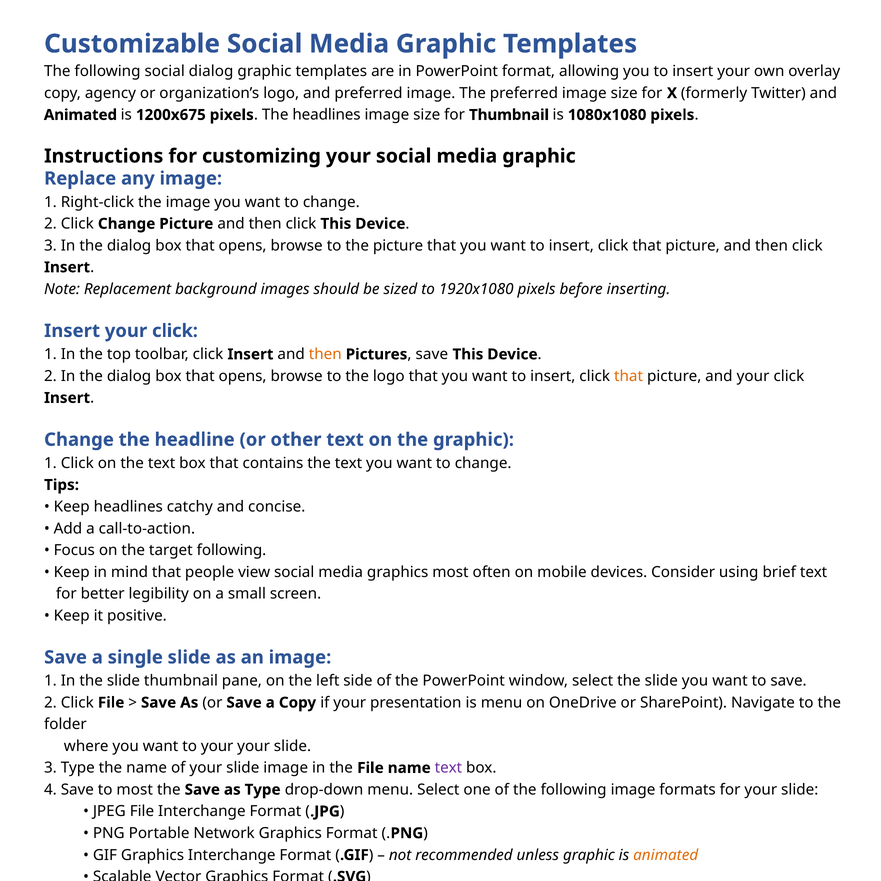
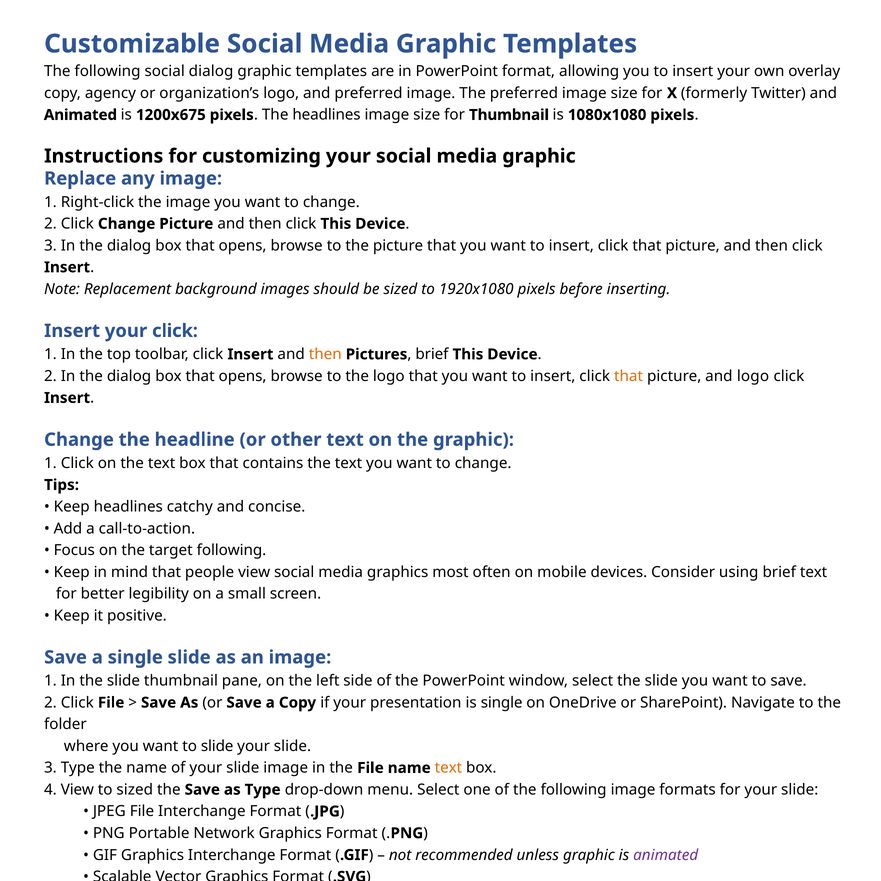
Pictures save: save -> brief
and your: your -> logo
is menu: menu -> single
to your: your -> slide
text at (448, 768) colour: purple -> orange
4 Save: Save -> View
to most: most -> sized
animated at (666, 855) colour: orange -> purple
